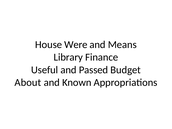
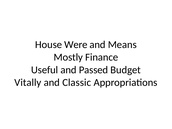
Library: Library -> Mostly
About: About -> Vitally
Known: Known -> Classic
